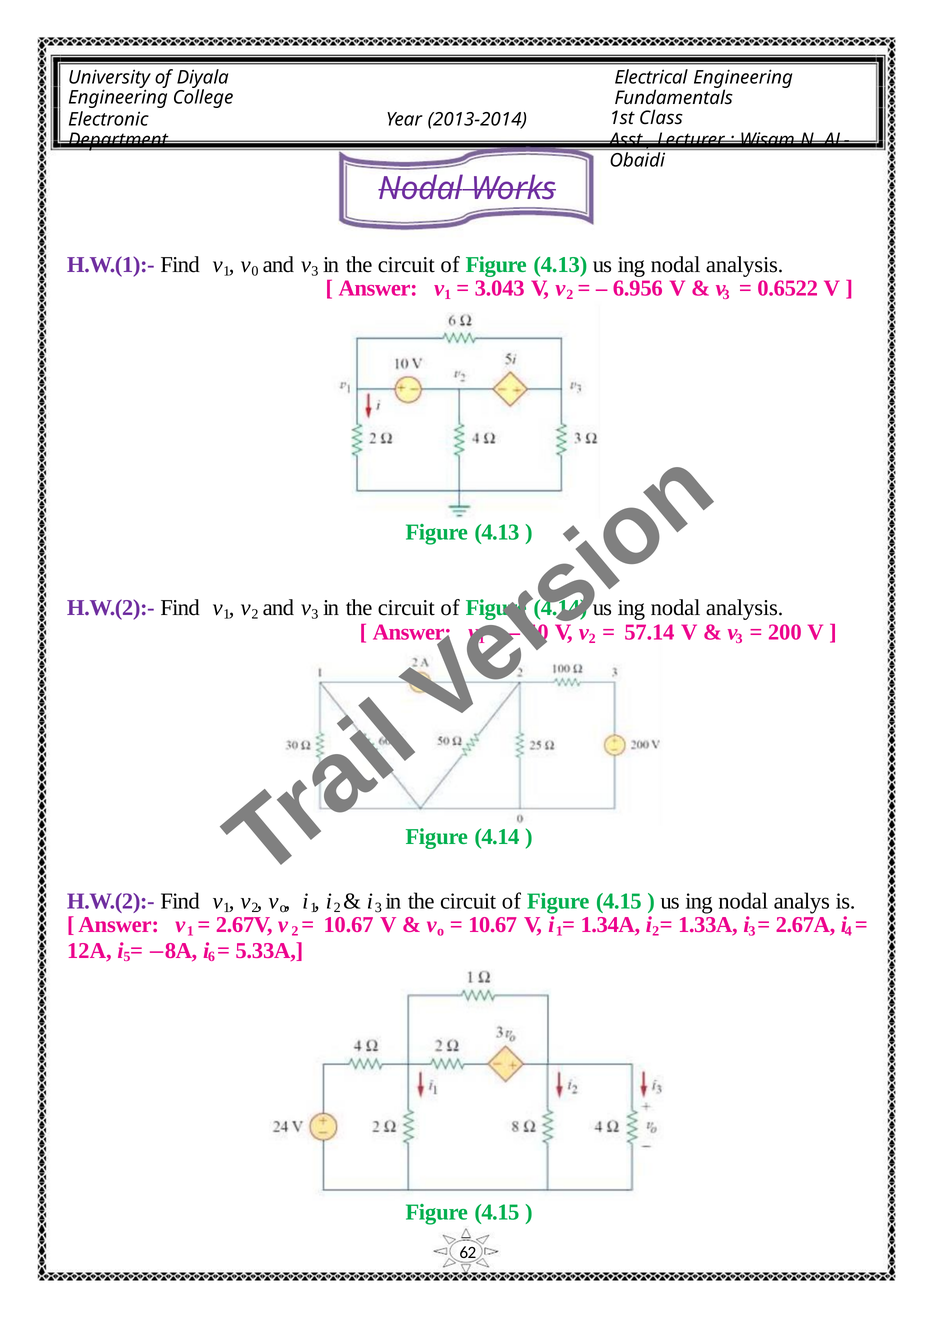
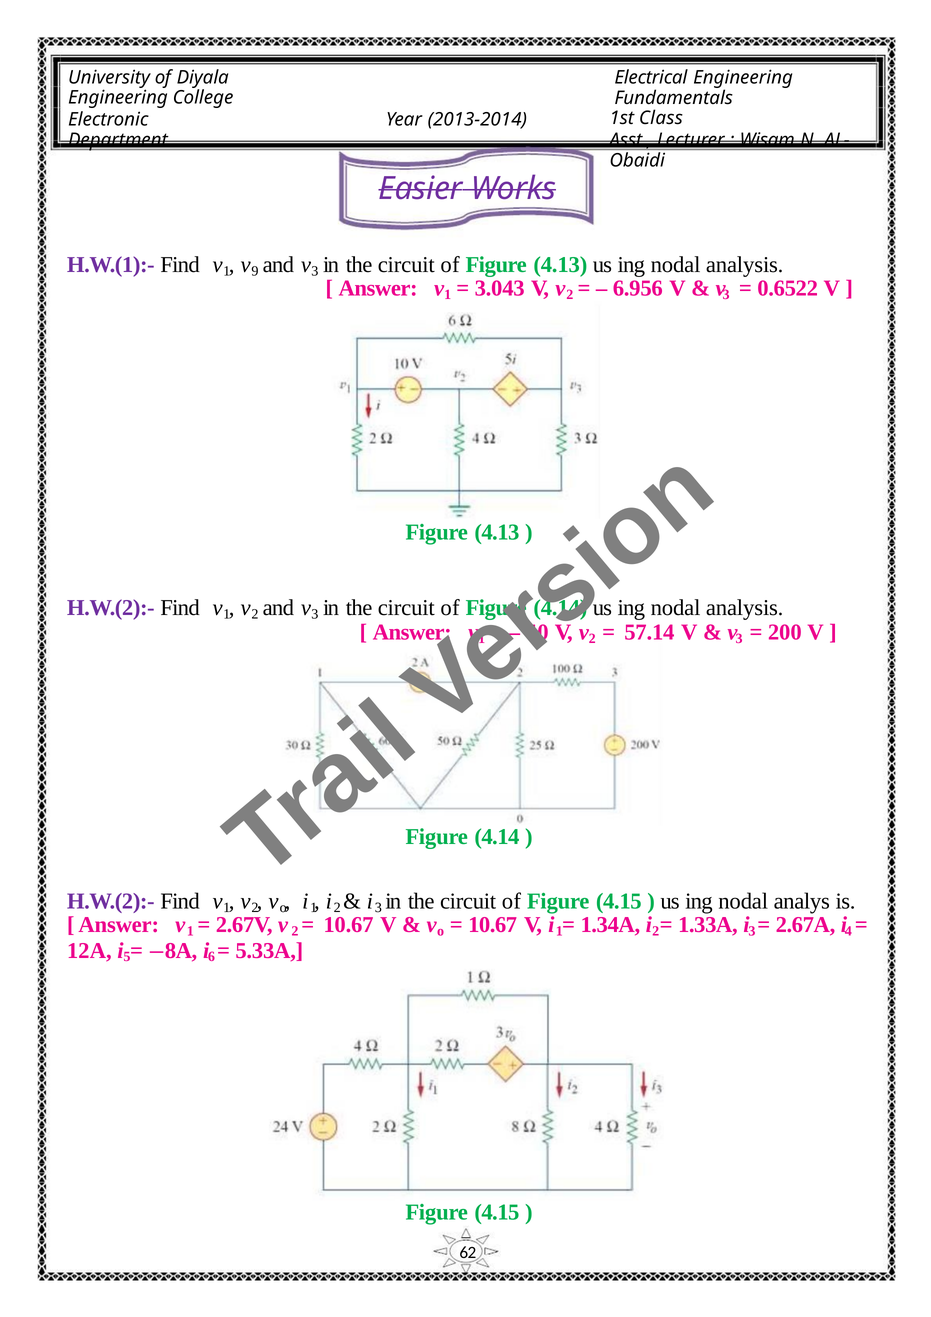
Nodal at (420, 189): Nodal -> Easier
0: 0 -> 9
